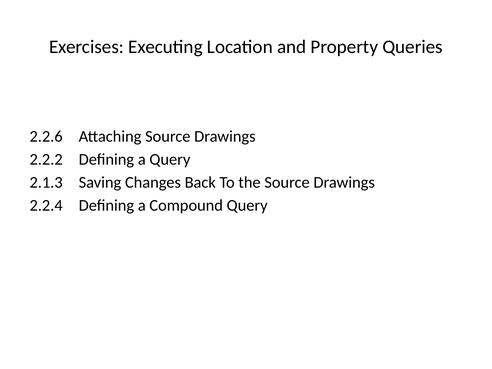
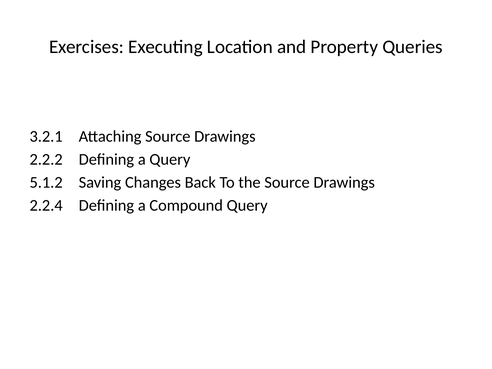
2.2.6: 2.2.6 -> 3.2.1
2.1.3: 2.1.3 -> 5.1.2
